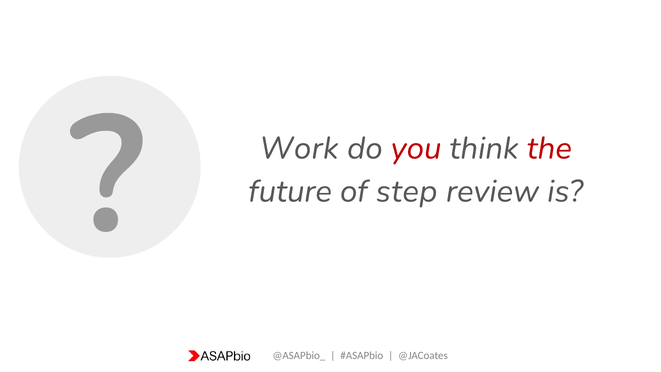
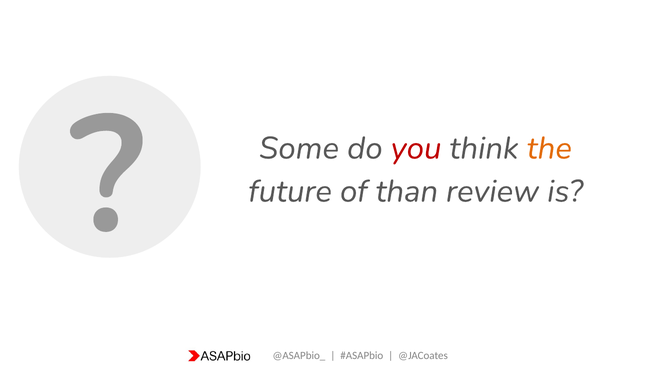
Work: Work -> Some
the colour: red -> orange
step: step -> than
